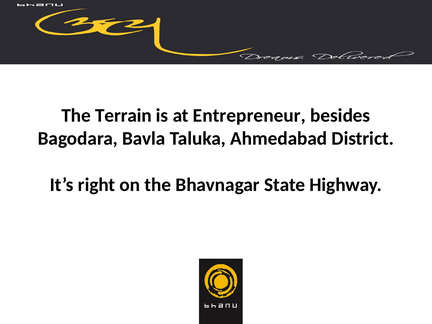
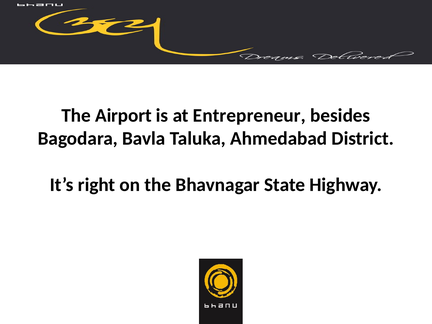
Terrain: Terrain -> Airport
